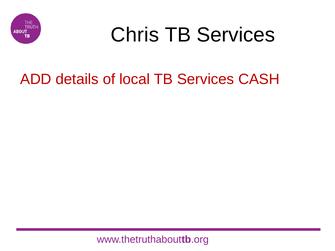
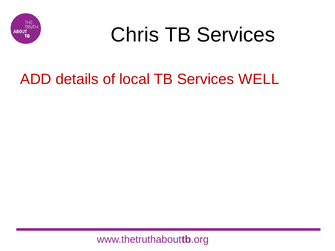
CASH: CASH -> WELL
